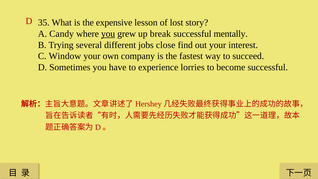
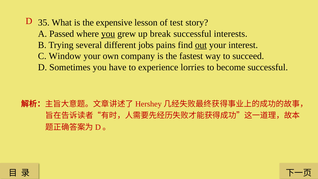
lost: lost -> test
Candy: Candy -> Passed
mentally: mentally -> interests
close: close -> pains
out underline: none -> present
